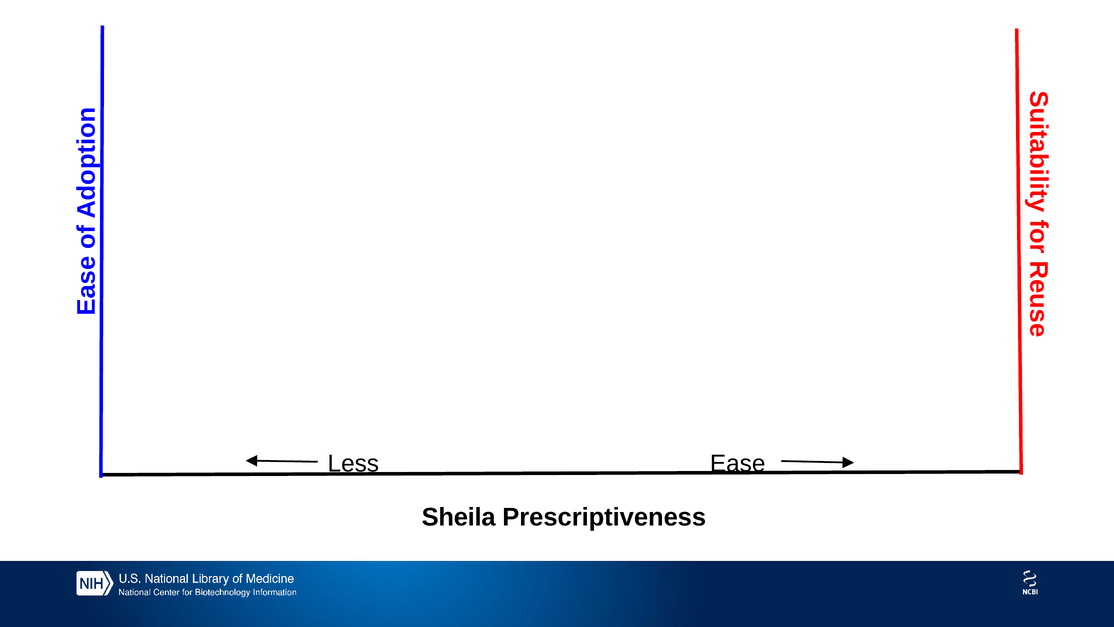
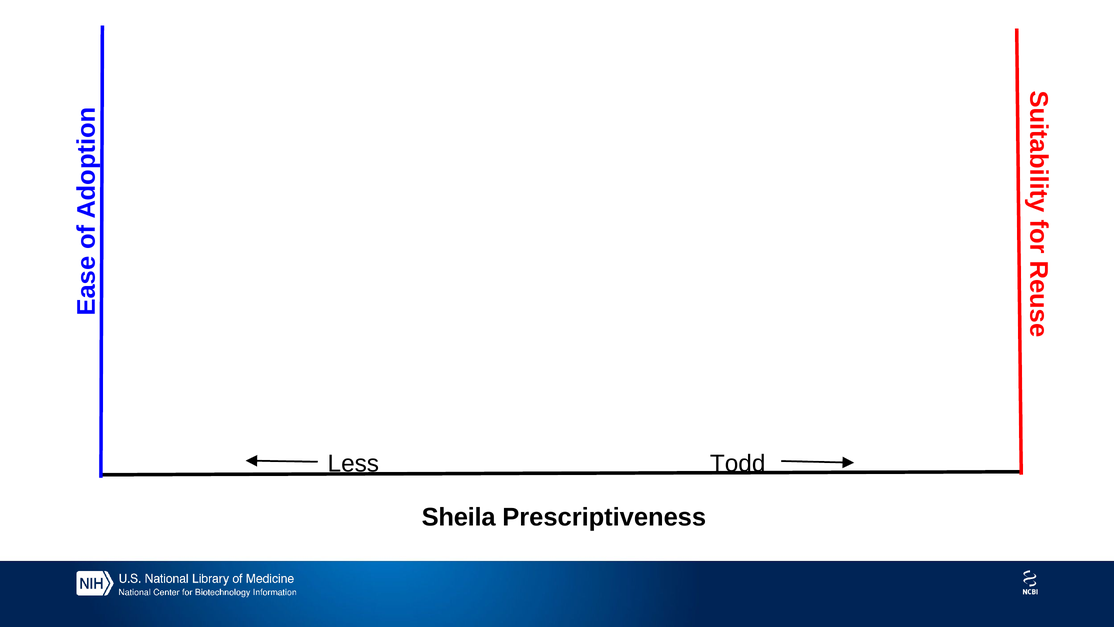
Ease: Ease -> Todd
